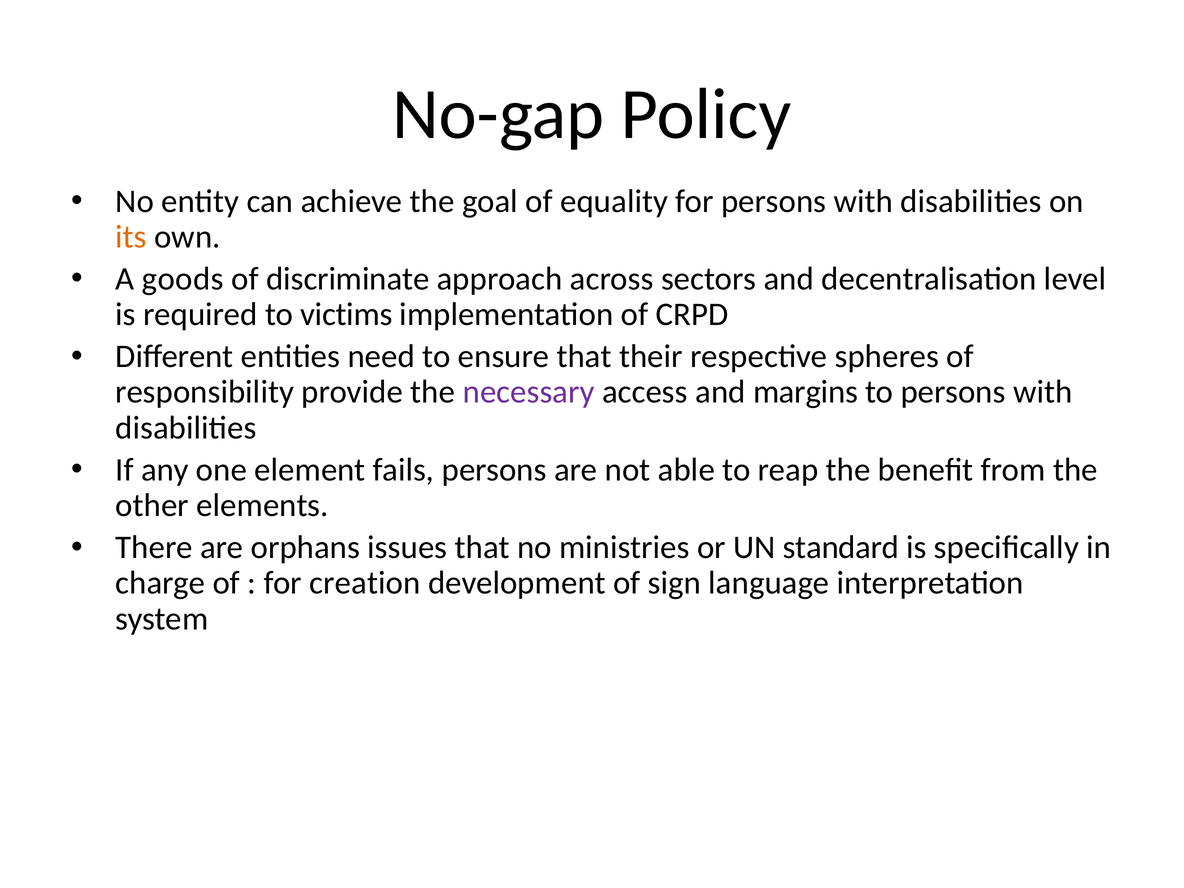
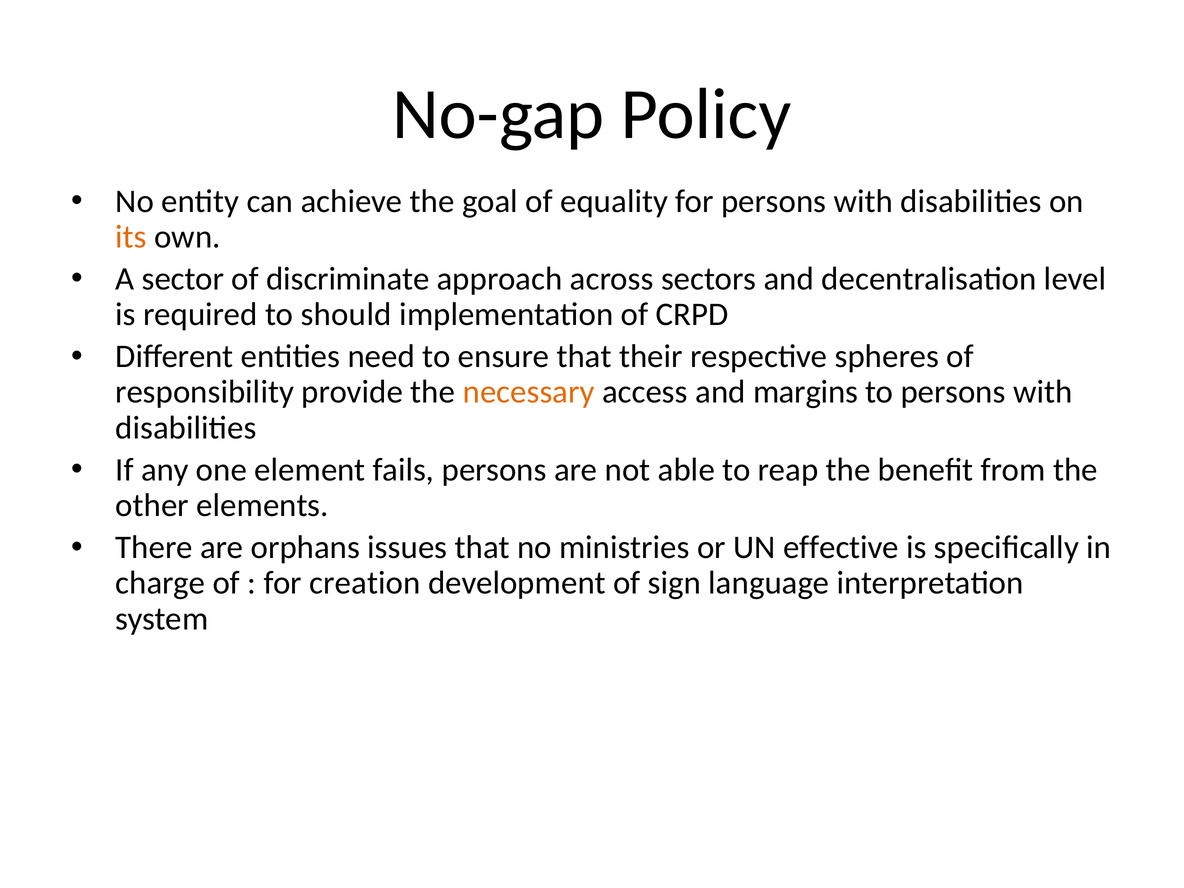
goods: goods -> sector
victims: victims -> should
necessary colour: purple -> orange
standard: standard -> effective
